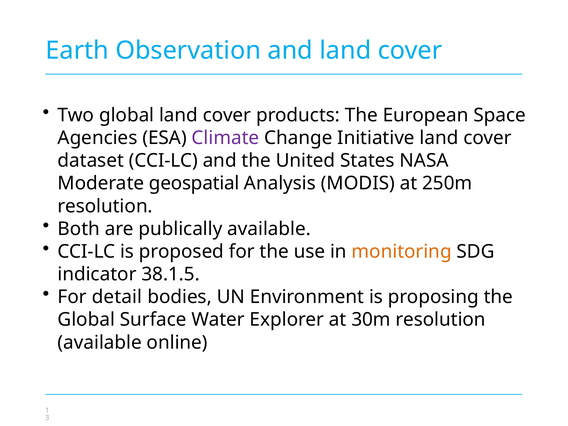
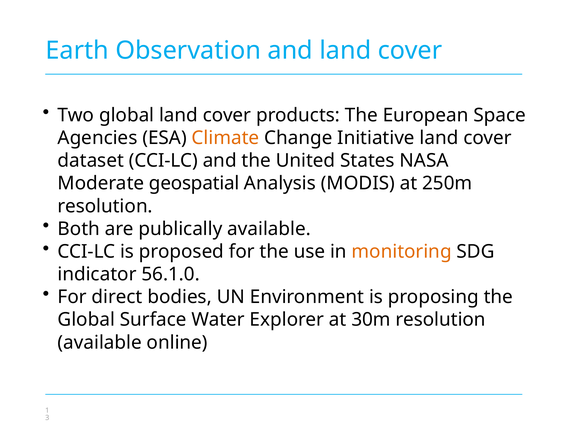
Climate colour: purple -> orange
38.1.5: 38.1.5 -> 56.1.0
detail: detail -> direct
